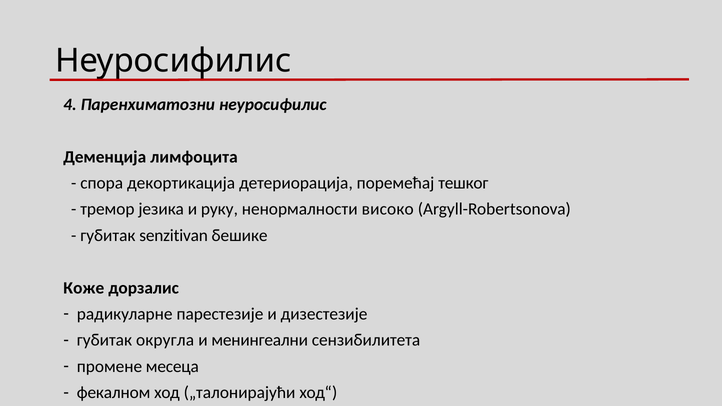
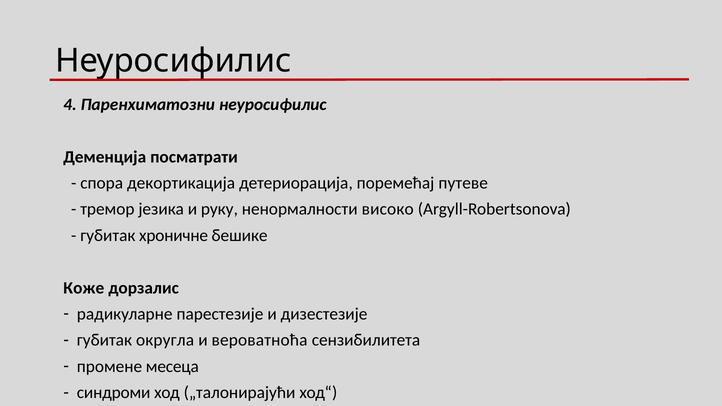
лимфоцита: лимфоцита -> посматрати
тешког: тешког -> путеве
senzitivan: senzitivan -> хроничне
менингеални: менингеални -> вероватноћа
фекалном: фекалном -> синдроми
